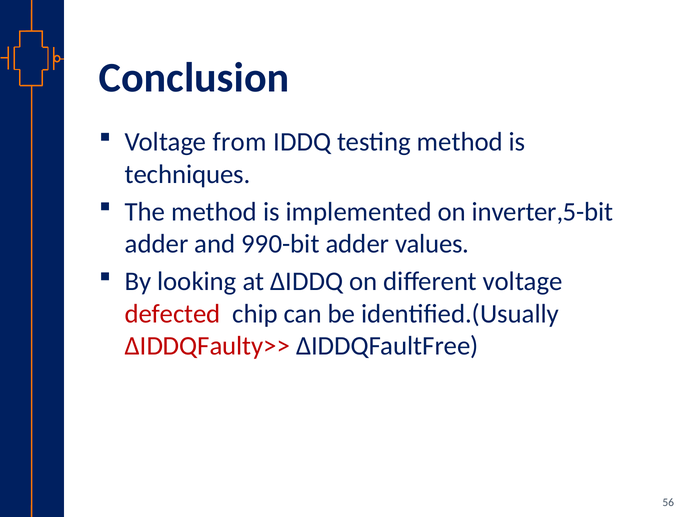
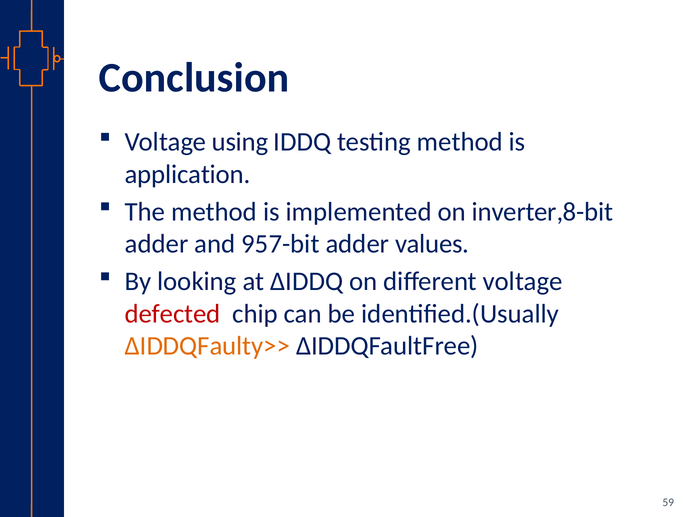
from: from -> using
techniques: techniques -> application
inverter,5-bit: inverter,5-bit -> inverter,8-bit
990-bit: 990-bit -> 957-bit
∆IDDQFaulty>> colour: red -> orange
56: 56 -> 59
